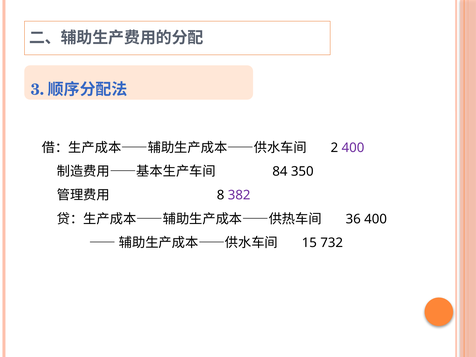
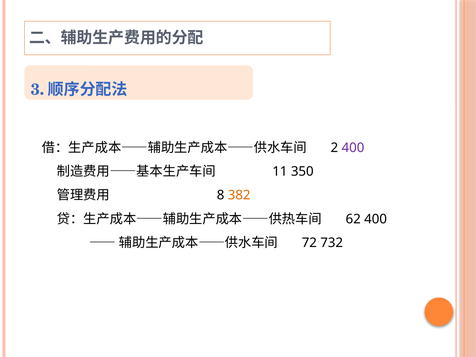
84: 84 -> 11
382 colour: purple -> orange
36: 36 -> 62
15: 15 -> 72
